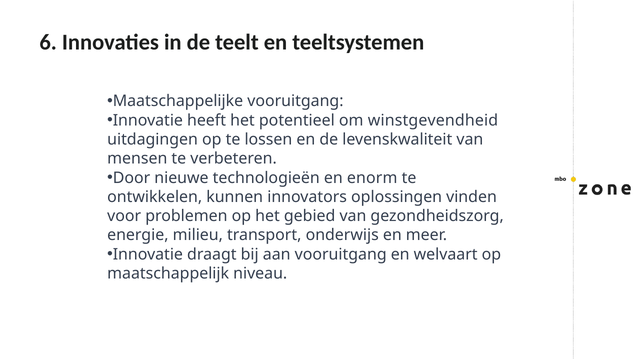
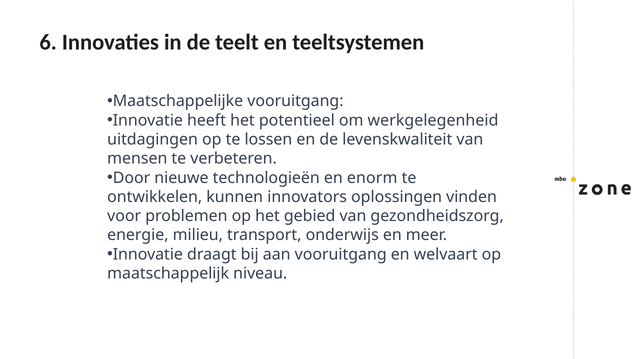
winstgevendheid: winstgevendheid -> werkgelegenheid
